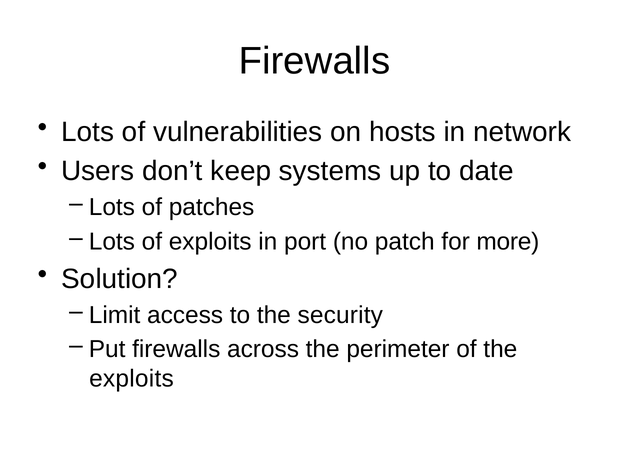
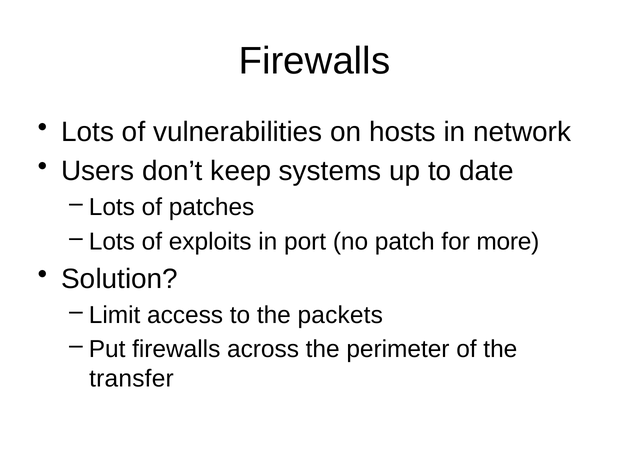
security: security -> packets
exploits at (131, 379): exploits -> transfer
